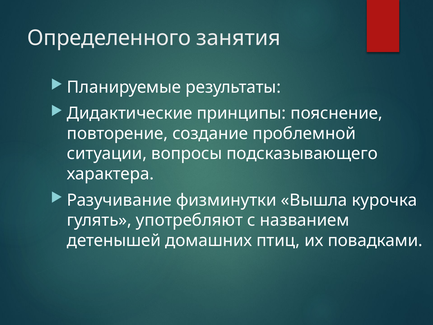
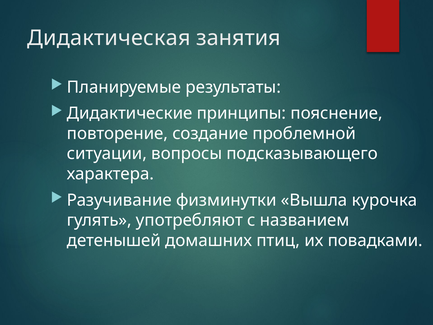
Определенного: Определенного -> Дидактическая
